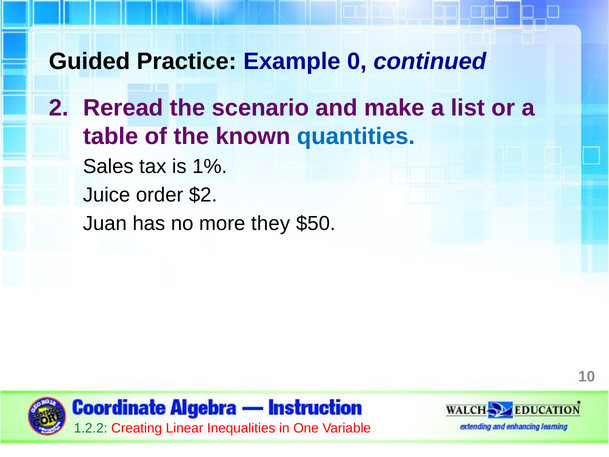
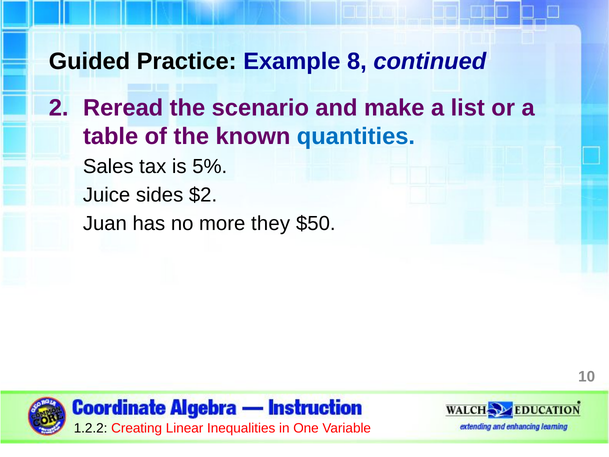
0: 0 -> 8
1%: 1% -> 5%
order: order -> sides
1.2.2 colour: green -> black
